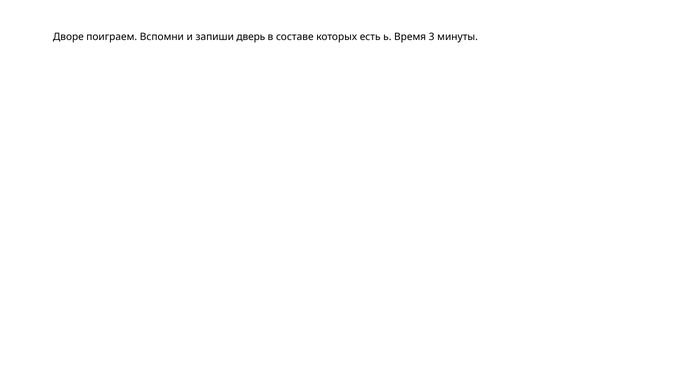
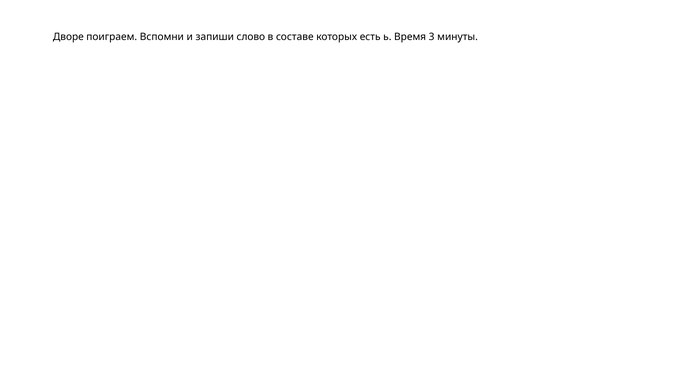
дверь: дверь -> слово
